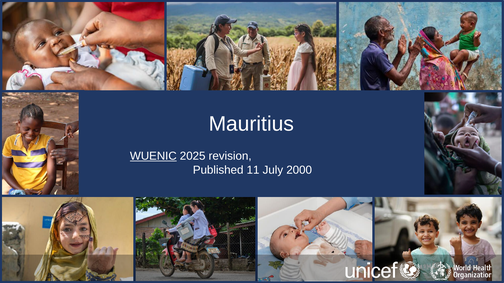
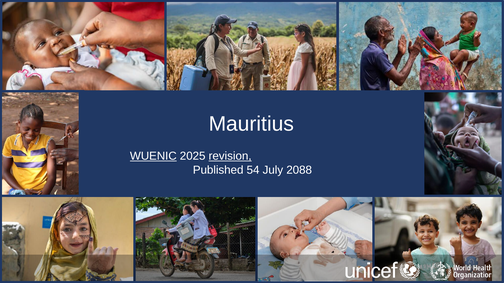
revision underline: none -> present
11: 11 -> 54
2000: 2000 -> 2088
